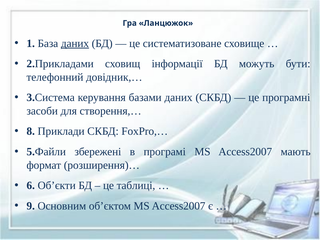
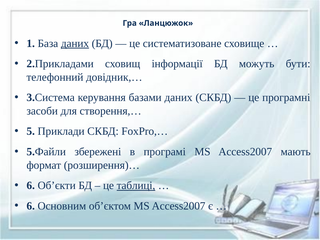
8: 8 -> 5
таблиці underline: none -> present
9 at (31, 206): 9 -> 6
